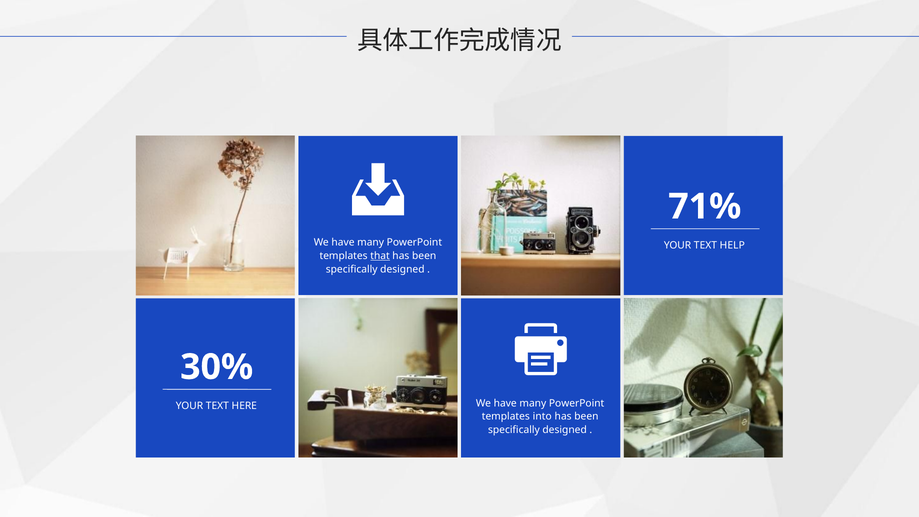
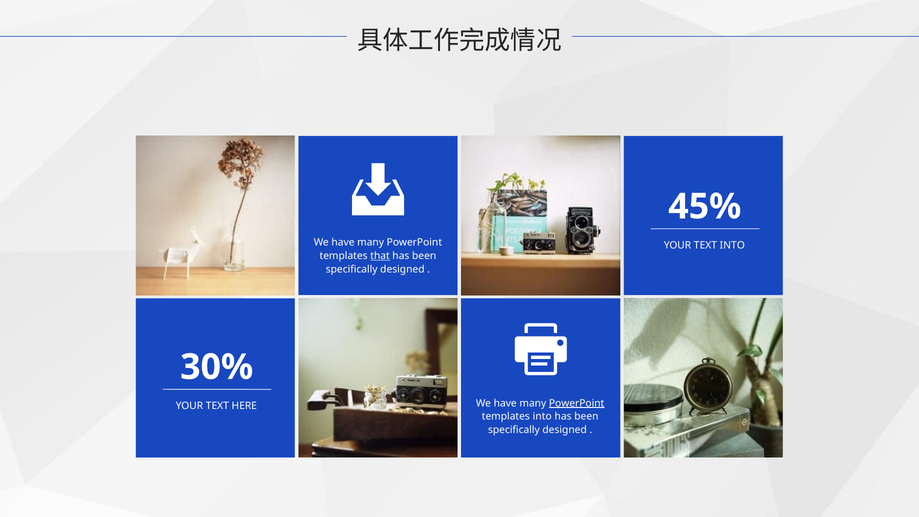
71%: 71% -> 45%
TEXT HELP: HELP -> INTO
PowerPoint at (577, 403) underline: none -> present
